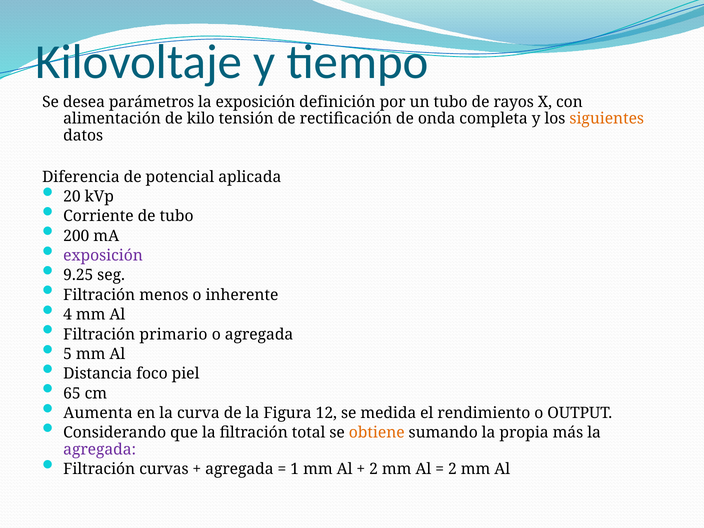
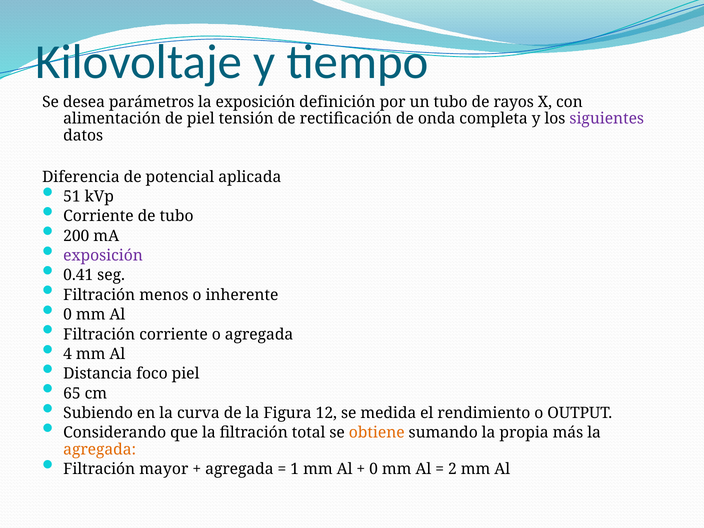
de kilo: kilo -> piel
siguientes colour: orange -> purple
20: 20 -> 51
9.25: 9.25 -> 0.41
4 at (68, 315): 4 -> 0
Filtración primario: primario -> corriente
5: 5 -> 4
Aumenta: Aumenta -> Subiendo
agregada at (100, 450) colour: purple -> orange
curvas: curvas -> mayor
2 at (374, 469): 2 -> 0
